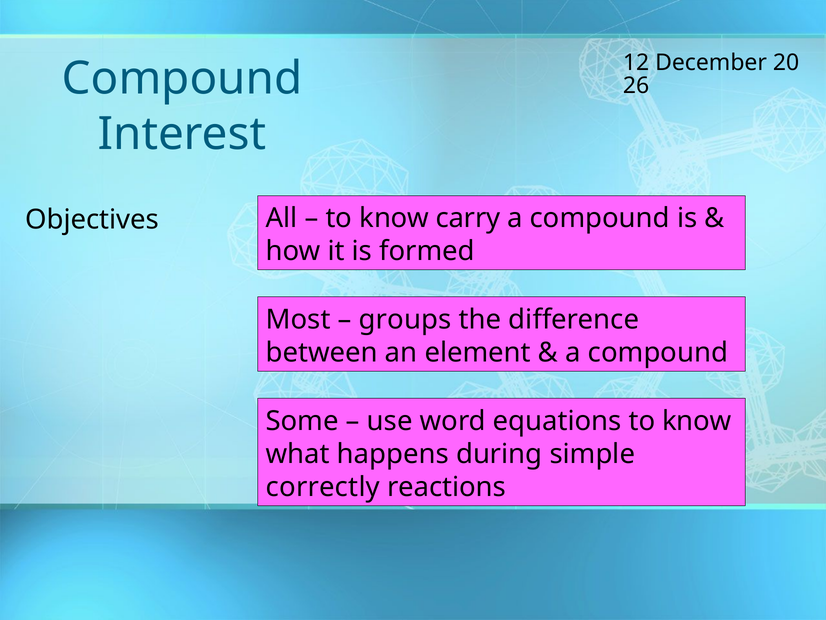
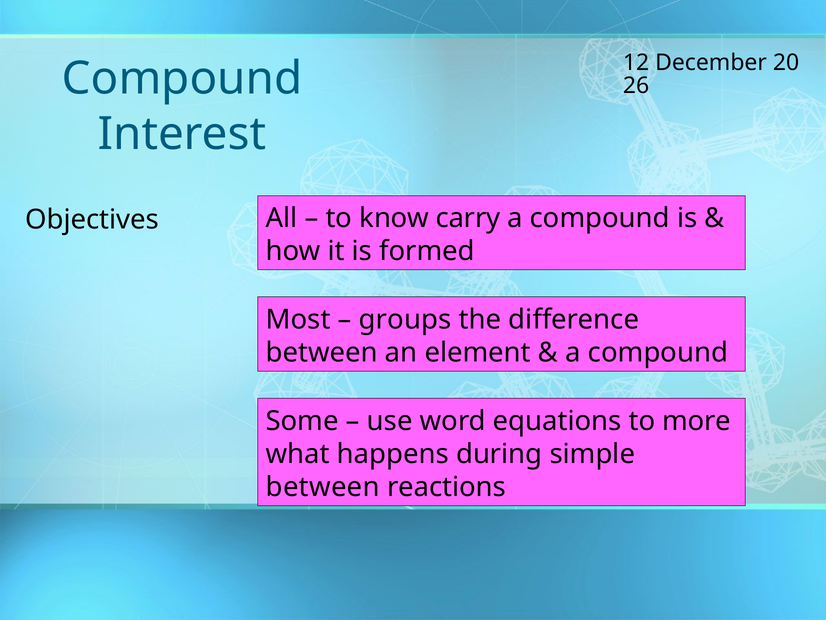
equations to know: know -> more
correctly at (323, 487): correctly -> between
